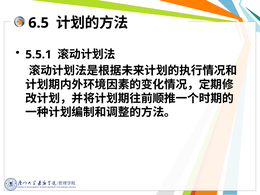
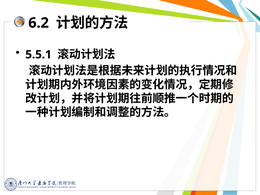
6.5: 6.5 -> 6.2
